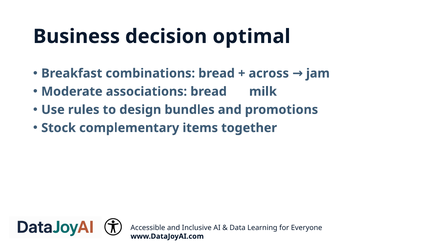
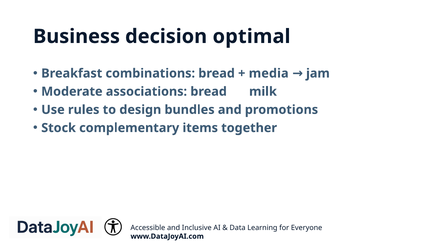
across: across -> media
